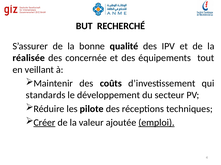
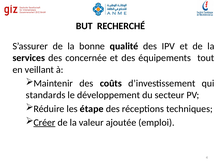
réalisée: réalisée -> services
pilote: pilote -> étape
emploi underline: present -> none
